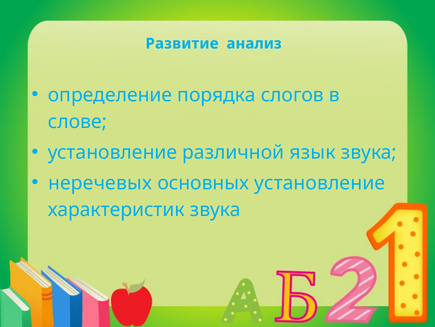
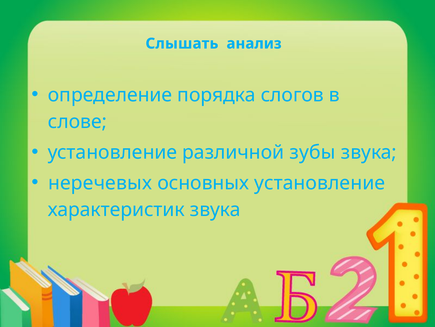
Развитие: Развитие -> Слышать
язык: язык -> зубы
